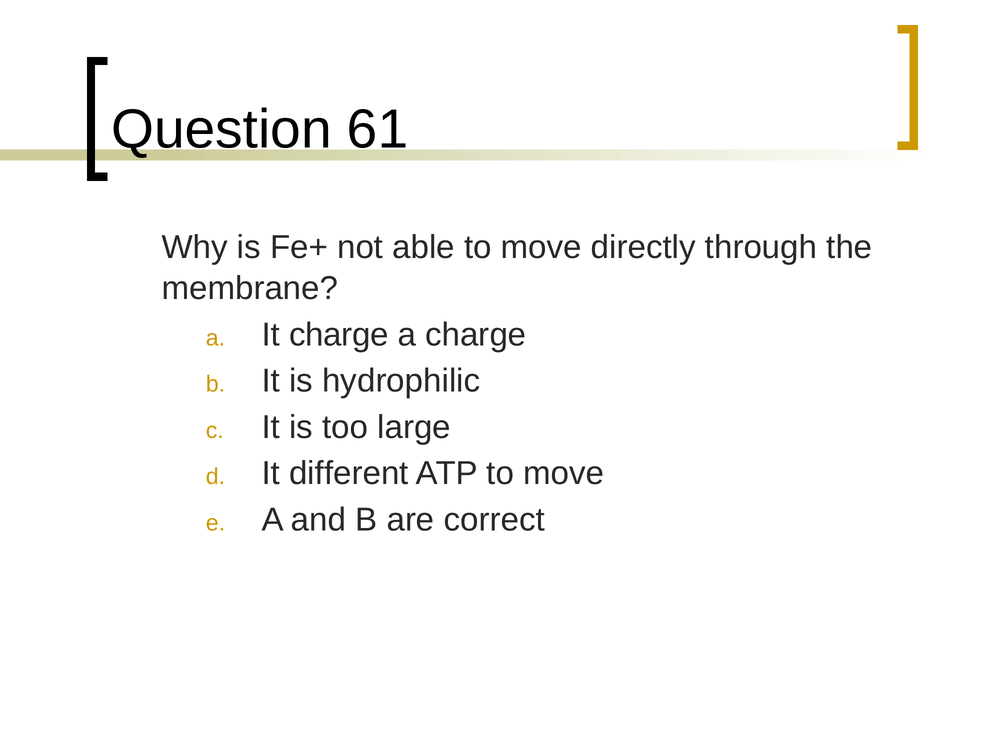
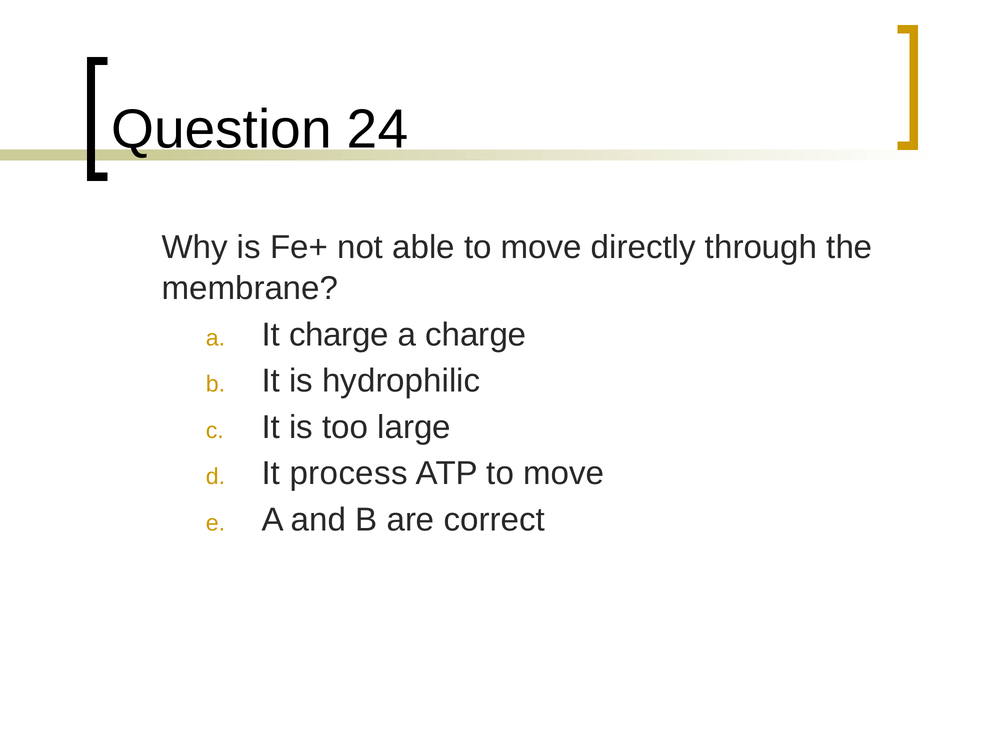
61: 61 -> 24
different: different -> process
